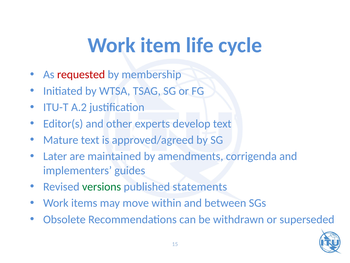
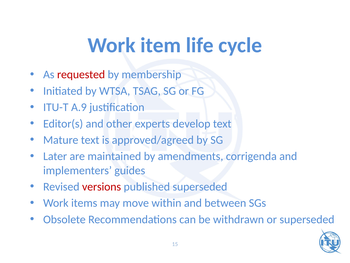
A.2: A.2 -> A.9
versions colour: green -> red
published statements: statements -> superseded
